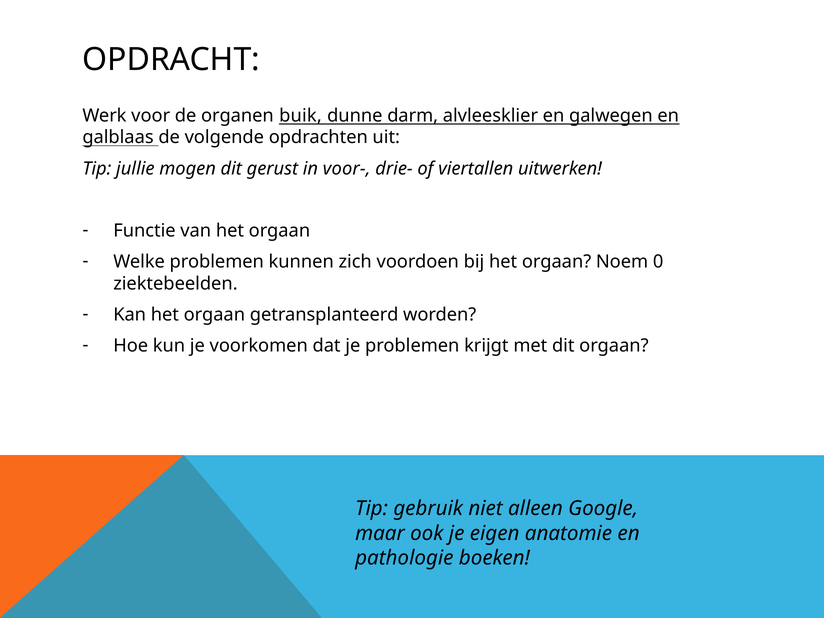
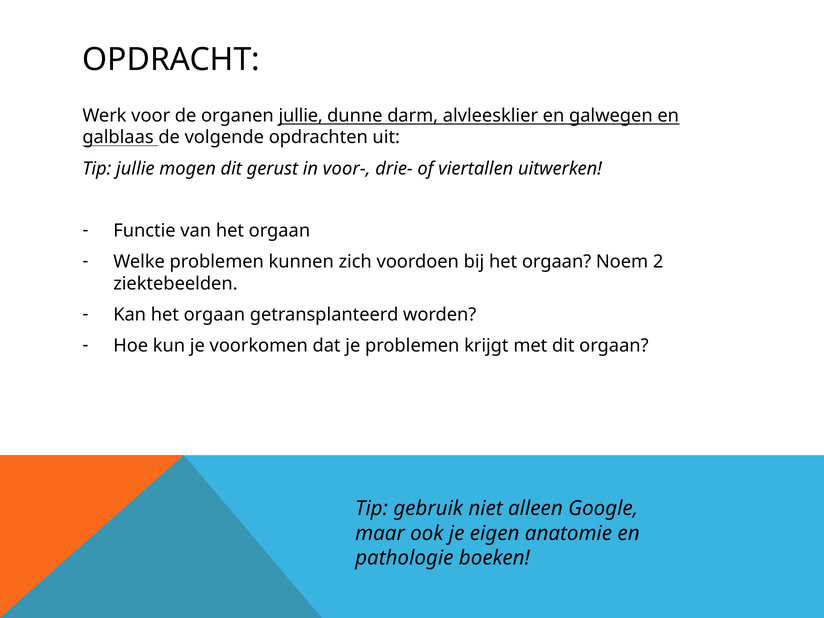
organen buik: buik -> jullie
0: 0 -> 2
